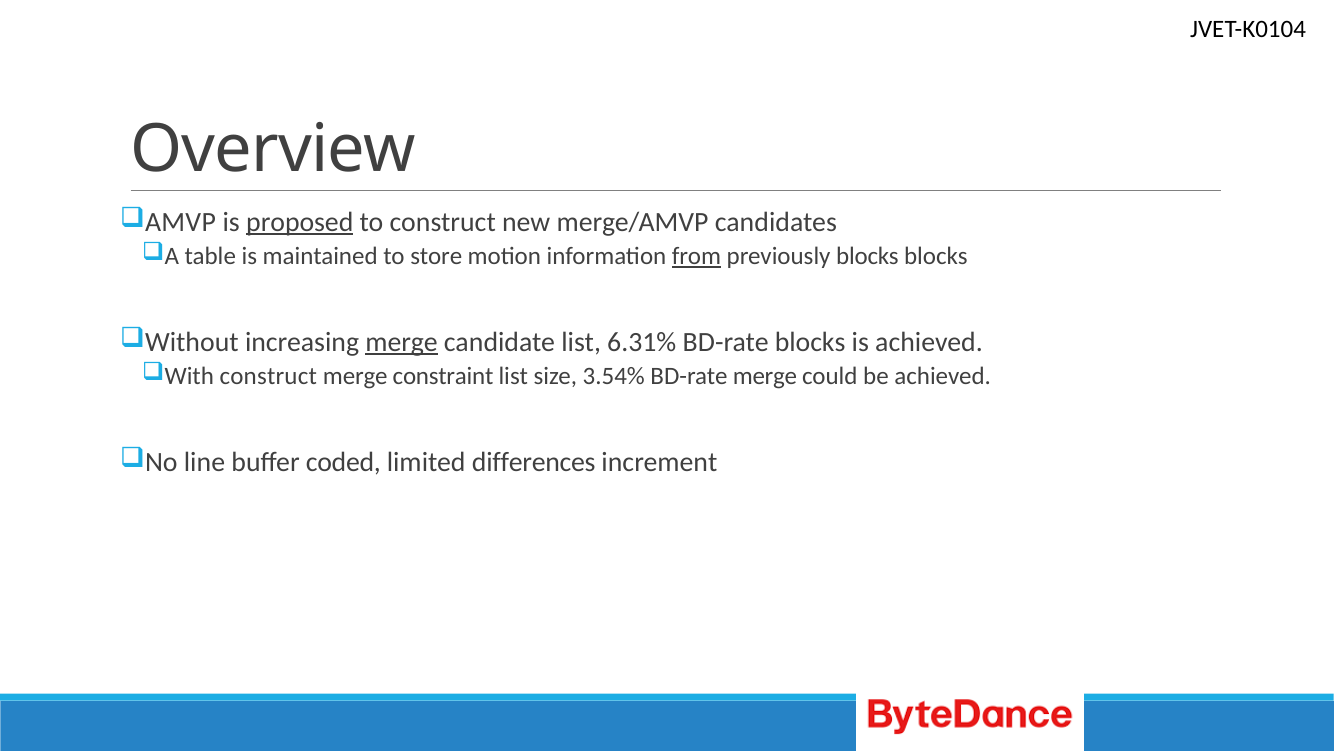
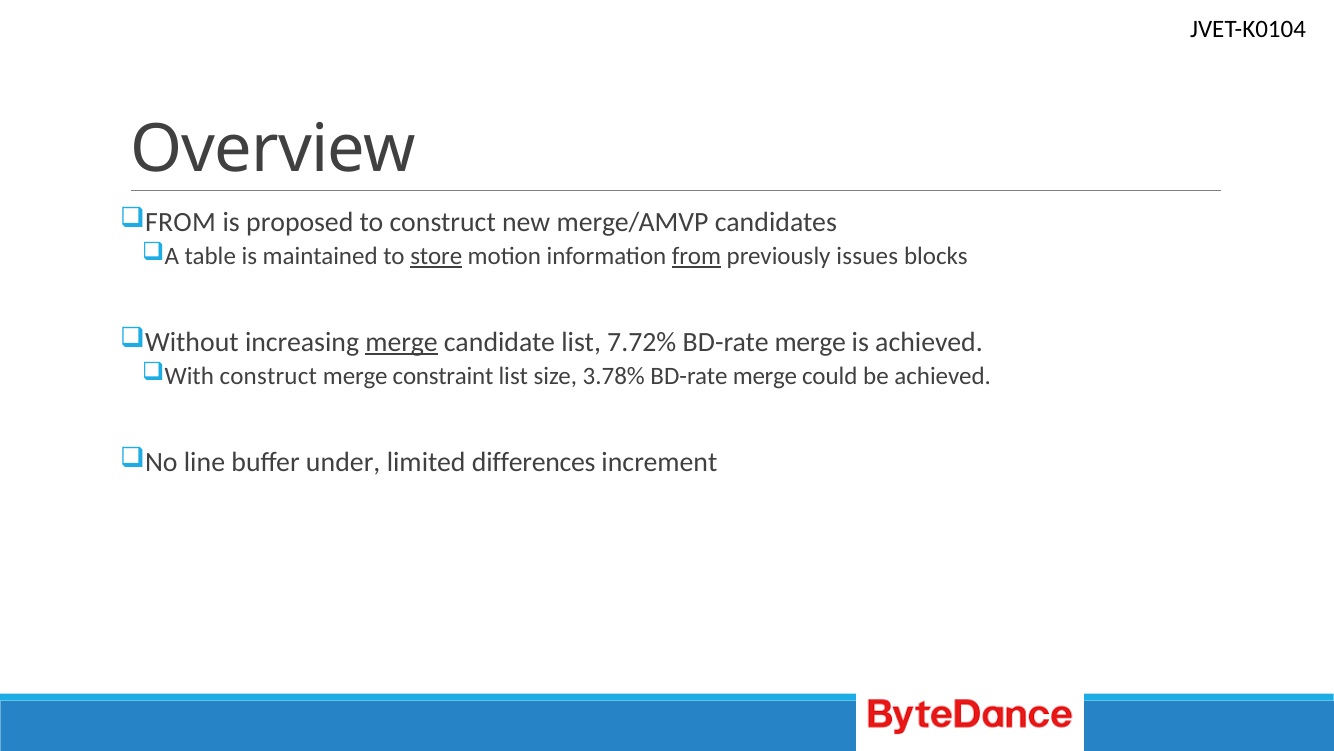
AMVP at (181, 222): AMVP -> FROM
proposed underline: present -> none
store underline: none -> present
previously blocks: blocks -> issues
6.31%: 6.31% -> 7.72%
blocks at (810, 342): blocks -> merge
3.54%: 3.54% -> 3.78%
coded: coded -> under
